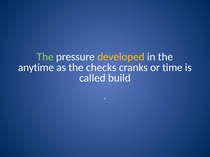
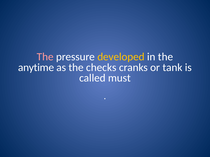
The at (45, 57) colour: light green -> pink
time: time -> tank
build: build -> must
